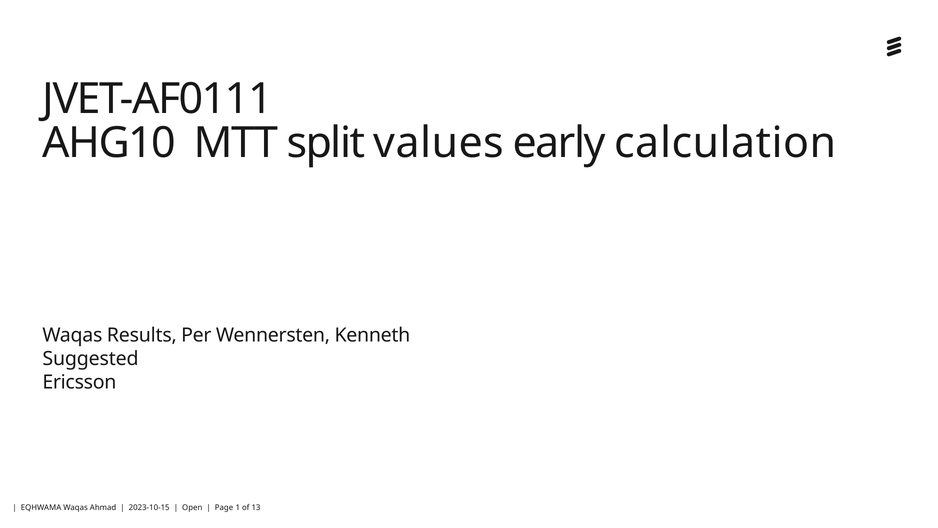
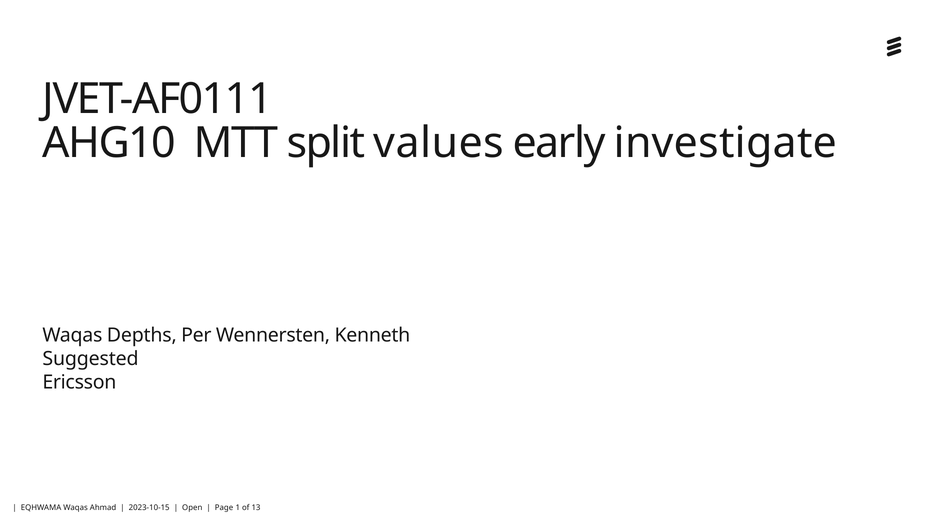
calculation: calculation -> investigate
Results: Results -> Depths
